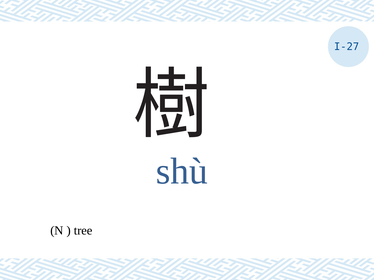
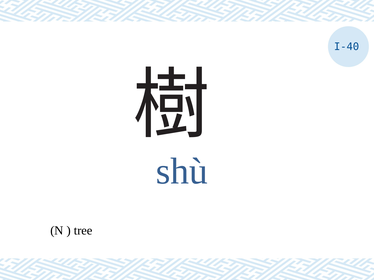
I-27: I-27 -> I-40
